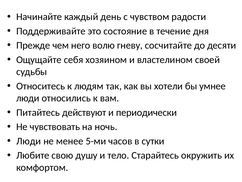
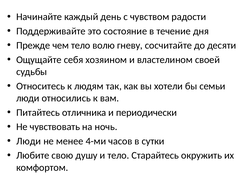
чем него: него -> тело
умнее: умнее -> семьи
действуют: действуют -> отличника
5-ми: 5-ми -> 4-ми
